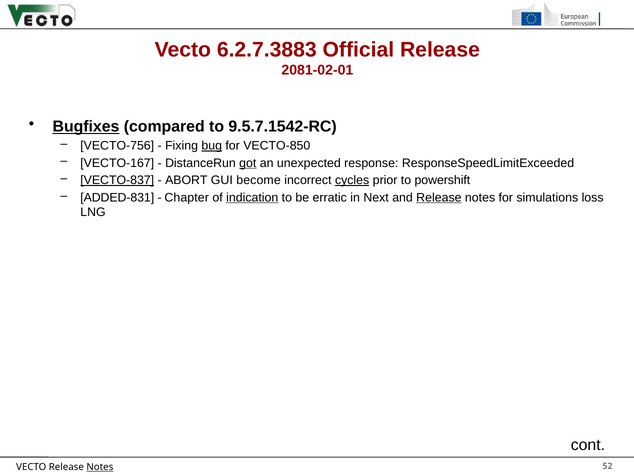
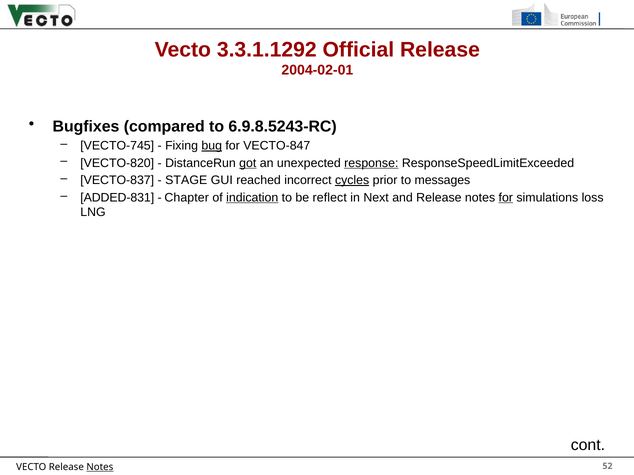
6.2.7.3883: 6.2.7.3883 -> 3.3.1.1292
2081-02-01: 2081-02-01 -> 2004-02-01
Bugfixes underline: present -> none
9.5.7.1542-RC: 9.5.7.1542-RC -> 6.9.8.5243-RC
VECTO-756: VECTO-756 -> VECTO-745
VECTO-850: VECTO-850 -> VECTO-847
VECTO-167: VECTO-167 -> VECTO-820
response underline: none -> present
VECTO-837 underline: present -> none
ABORT: ABORT -> STAGE
become: become -> reached
powershift: powershift -> messages
erratic: erratic -> reflect
Release at (439, 198) underline: present -> none
for at (506, 198) underline: none -> present
